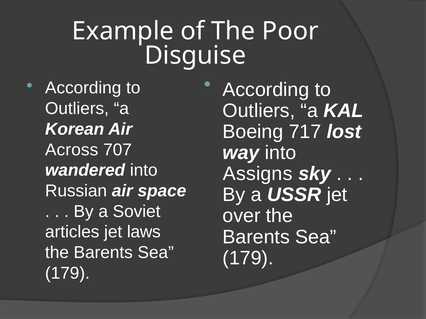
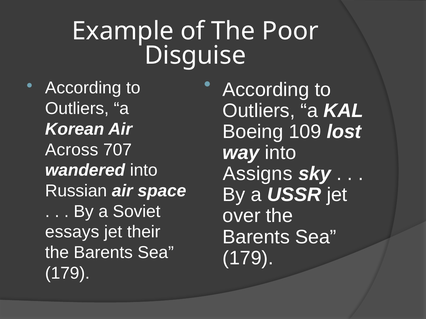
717: 717 -> 109
articles: articles -> essays
laws: laws -> their
